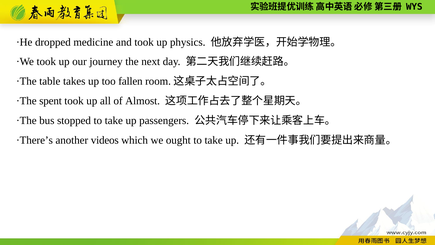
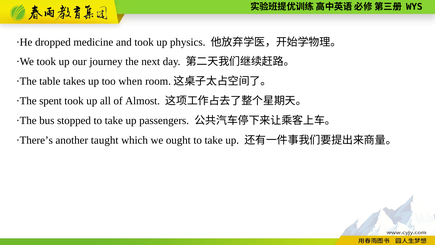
fallen: fallen -> when
videos: videos -> taught
